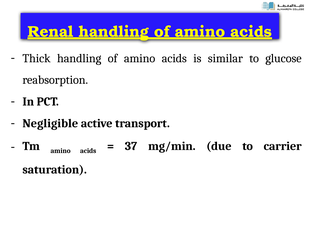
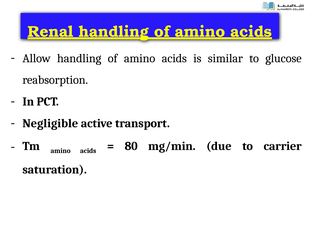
Thick: Thick -> Allow
37: 37 -> 80
